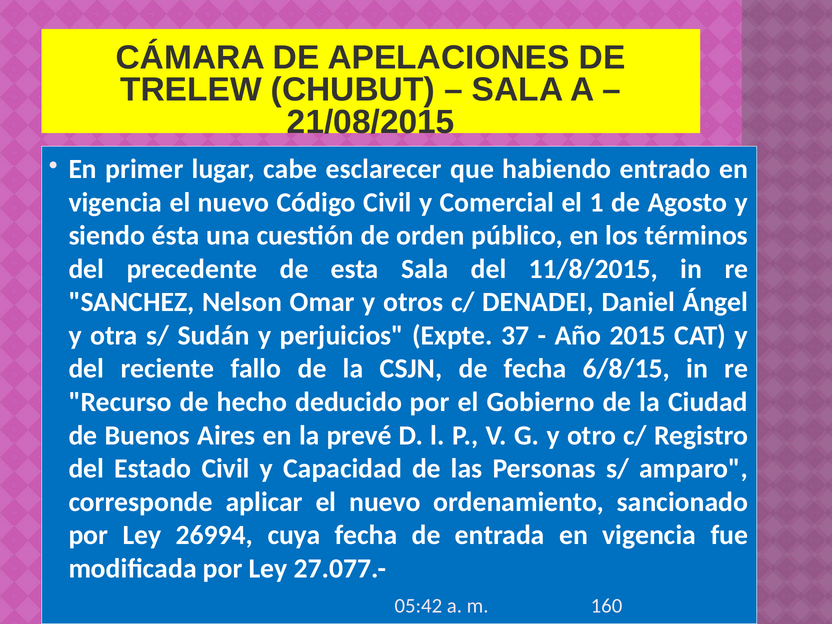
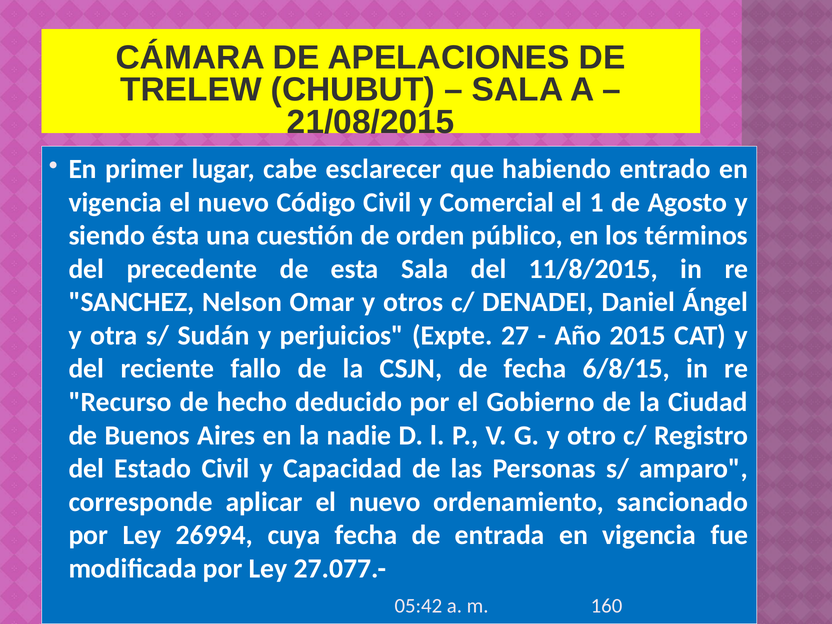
37: 37 -> 27
prevé: prevé -> nadie
